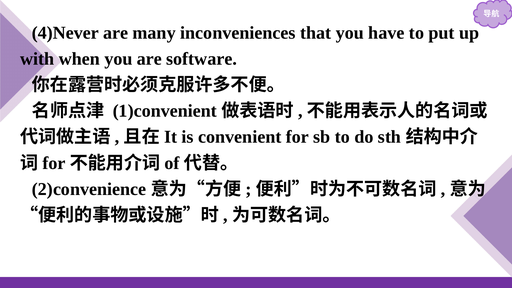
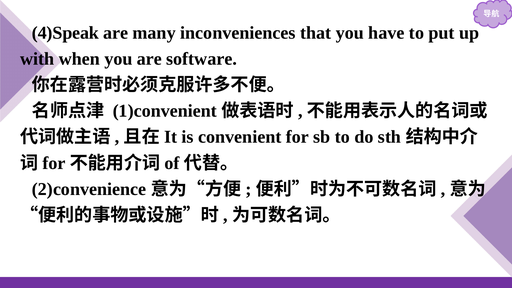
4)Never: 4)Never -> 4)Speak
